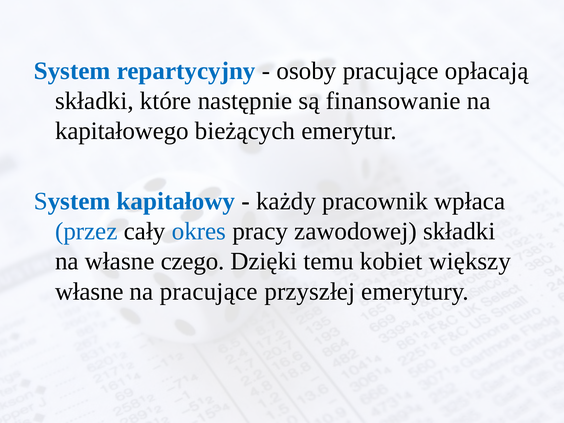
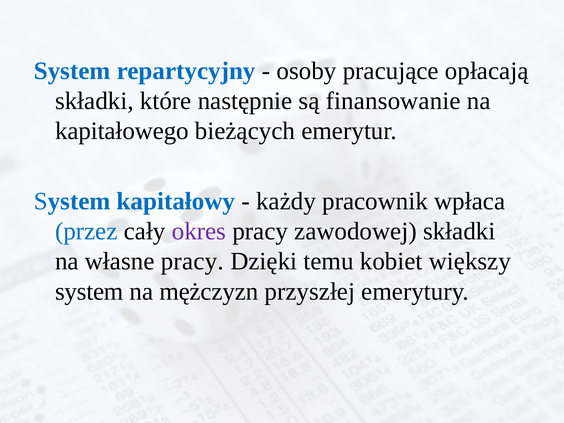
okres colour: blue -> purple
własne czego: czego -> pracy
własne at (89, 291): własne -> system
na pracujące: pracujące -> mężczyzn
